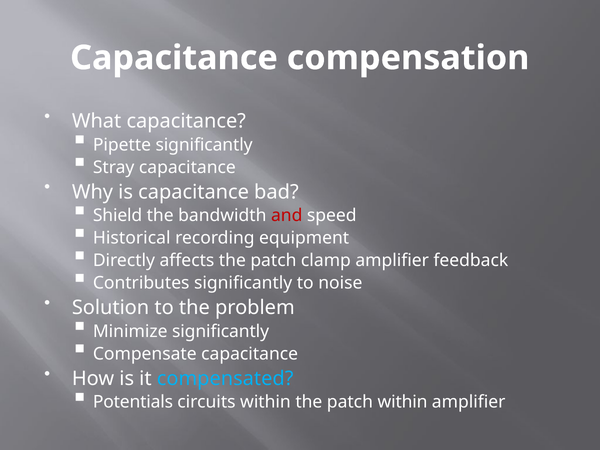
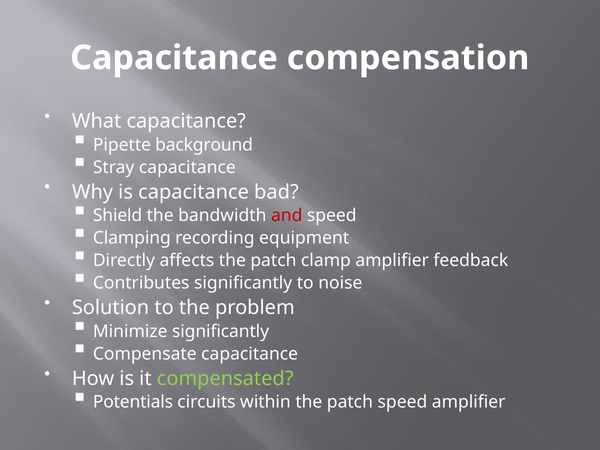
Pipette significantly: significantly -> background
Historical: Historical -> Clamping
compensated colour: light blue -> light green
patch within: within -> speed
